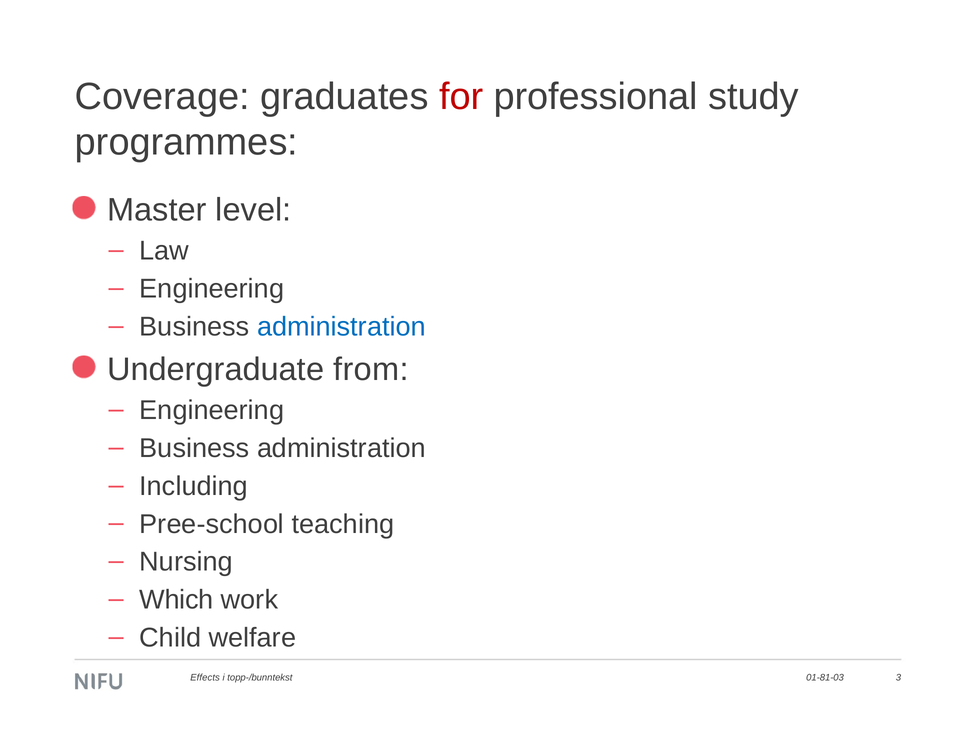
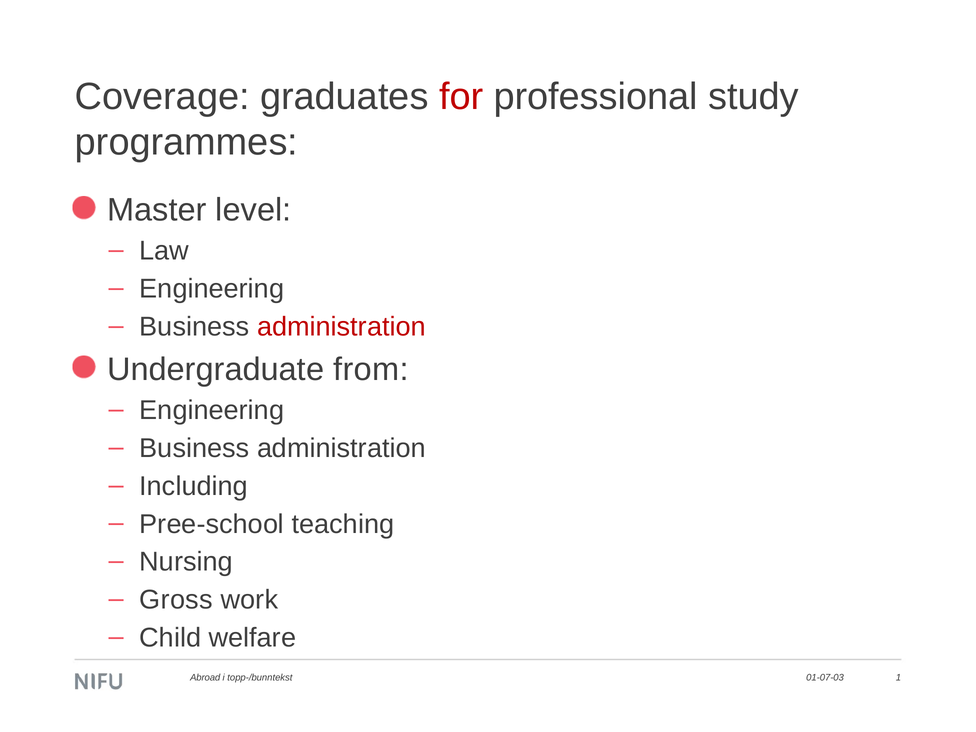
administration at (341, 327) colour: blue -> red
Which: Which -> Gross
Effects: Effects -> Abroad
01-81-03: 01-81-03 -> 01-07-03
3: 3 -> 1
